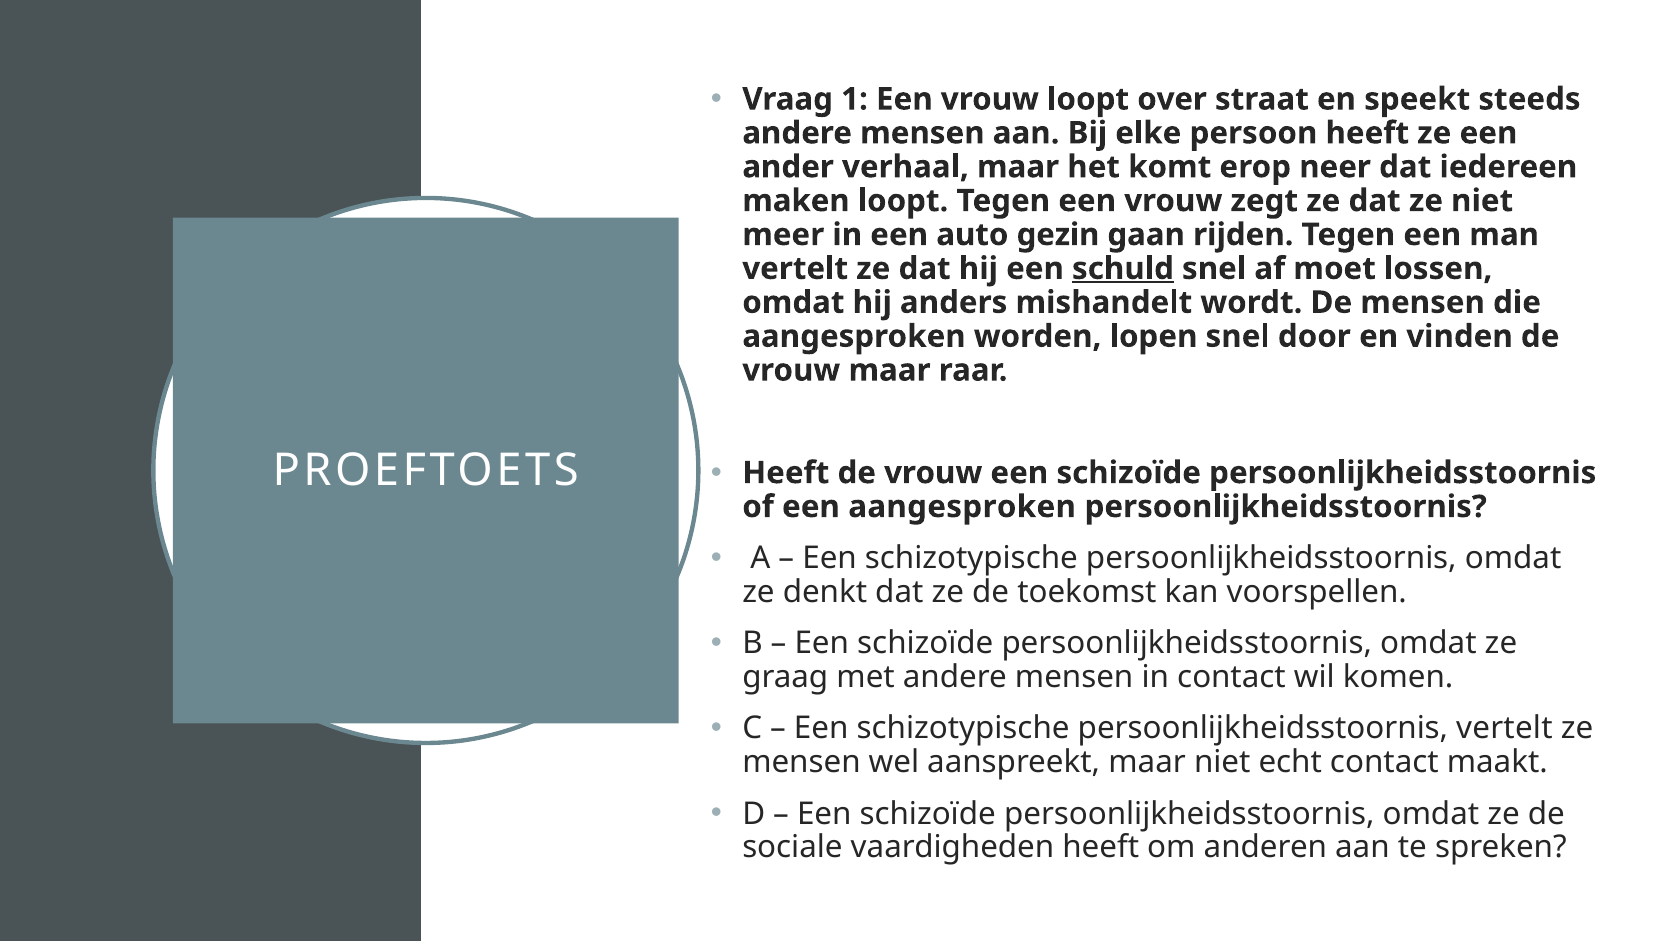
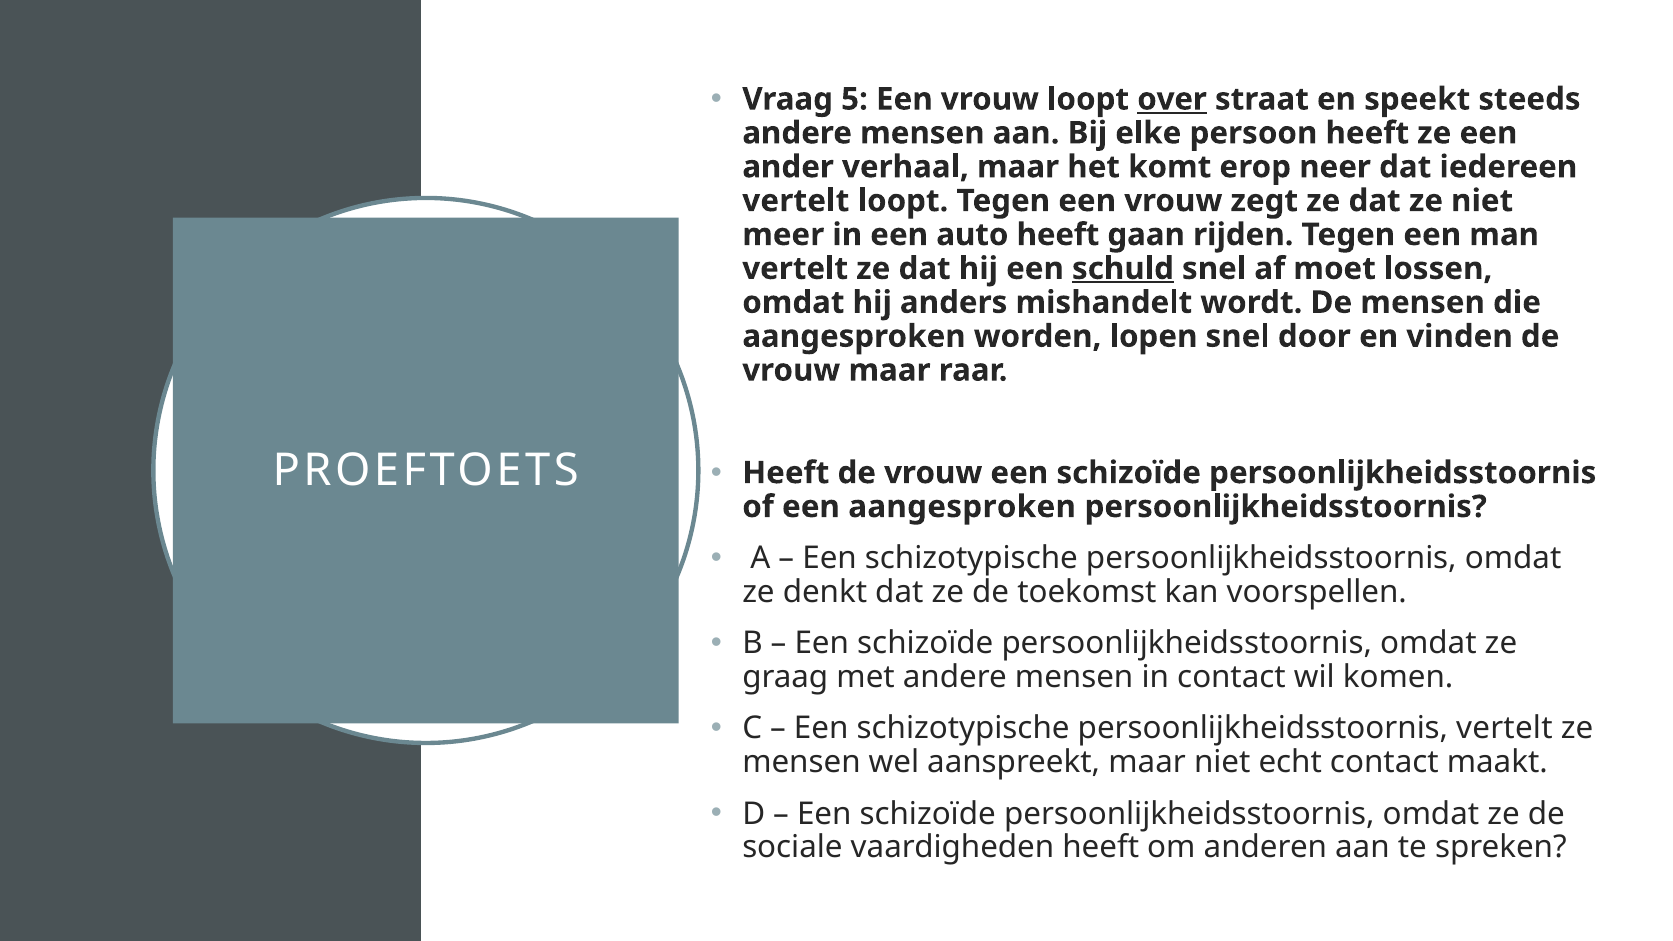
1: 1 -> 5
over underline: none -> present
maken at (796, 201): maken -> vertelt
auto gezin: gezin -> heeft
